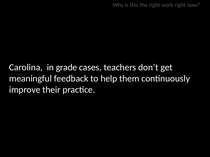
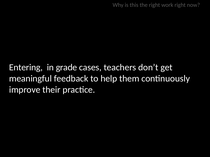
Carolina: Carolina -> Entering
